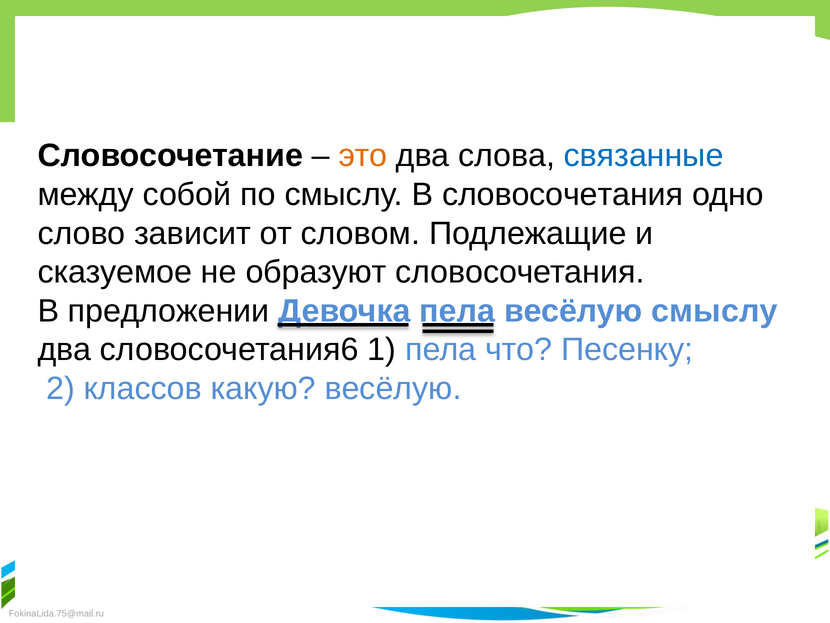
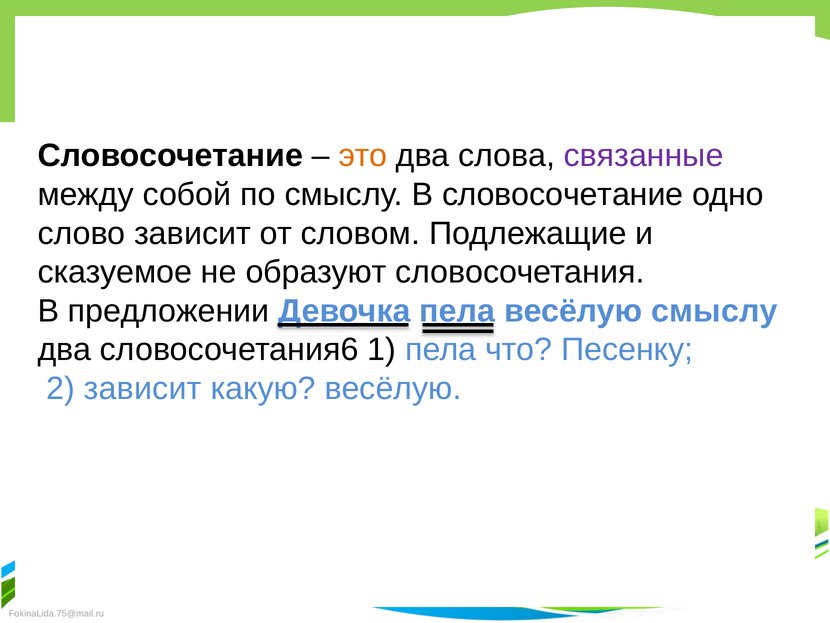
связанные colour: blue -> purple
В словосочетания: словосочетания -> словосочетание
2 классов: классов -> зависит
